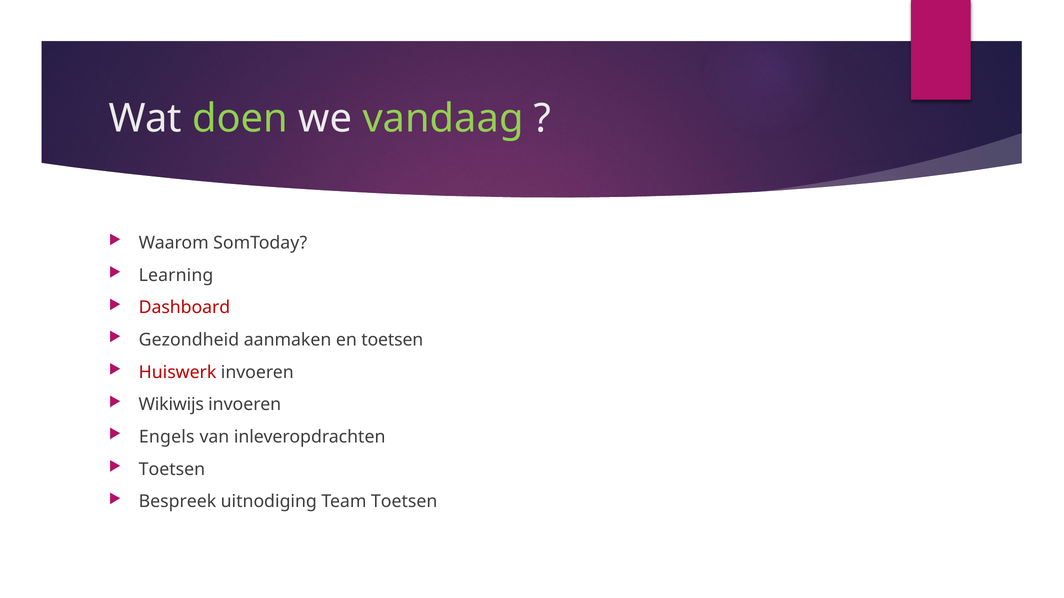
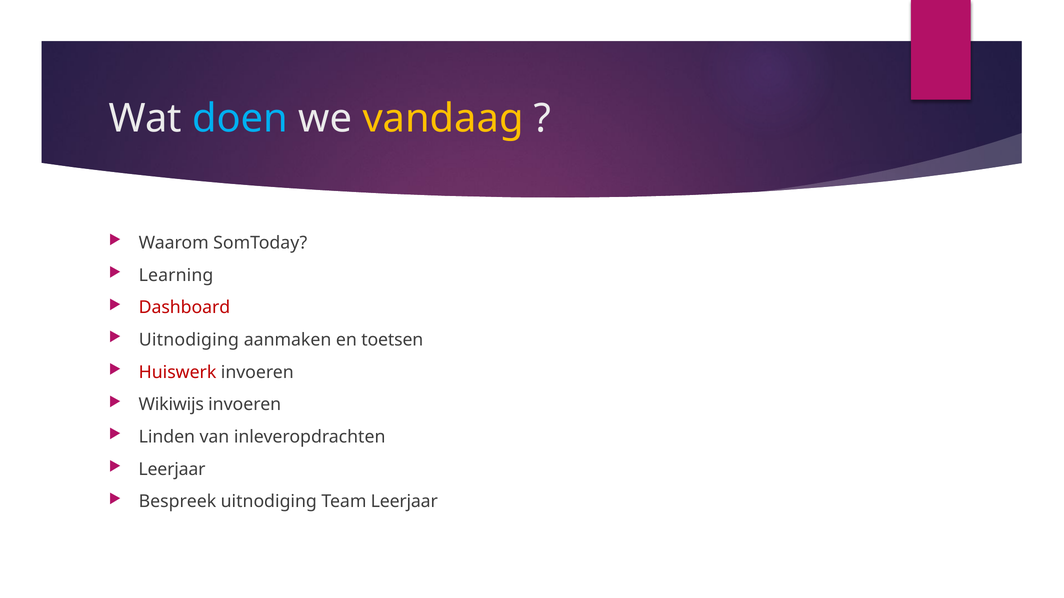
doen colour: light green -> light blue
vandaag colour: light green -> yellow
Gezondheid at (189, 340): Gezondheid -> Uitnodiging
Engels: Engels -> Linden
Toetsen at (172, 470): Toetsen -> Leerjaar
Team Toetsen: Toetsen -> Leerjaar
